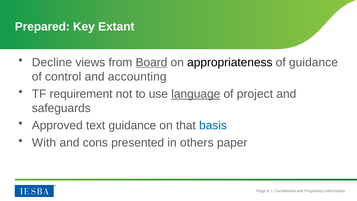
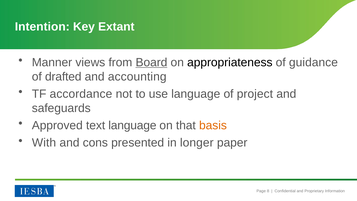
Prepared: Prepared -> Intention
Decline: Decline -> Manner
control: control -> drafted
requirement: requirement -> accordance
language at (196, 94) underline: present -> none
text guidance: guidance -> language
basis colour: blue -> orange
others: others -> longer
